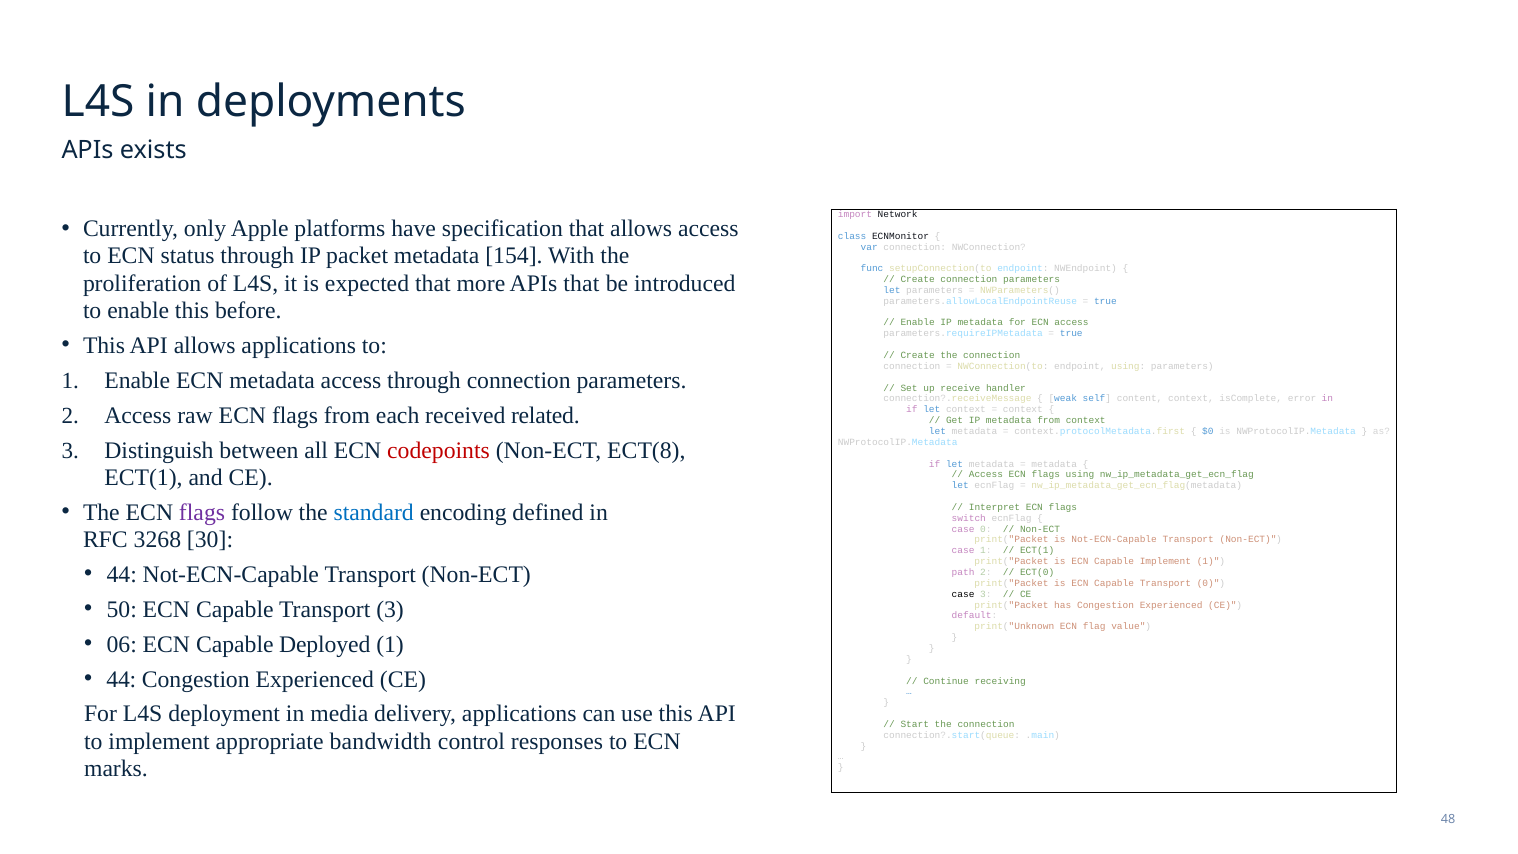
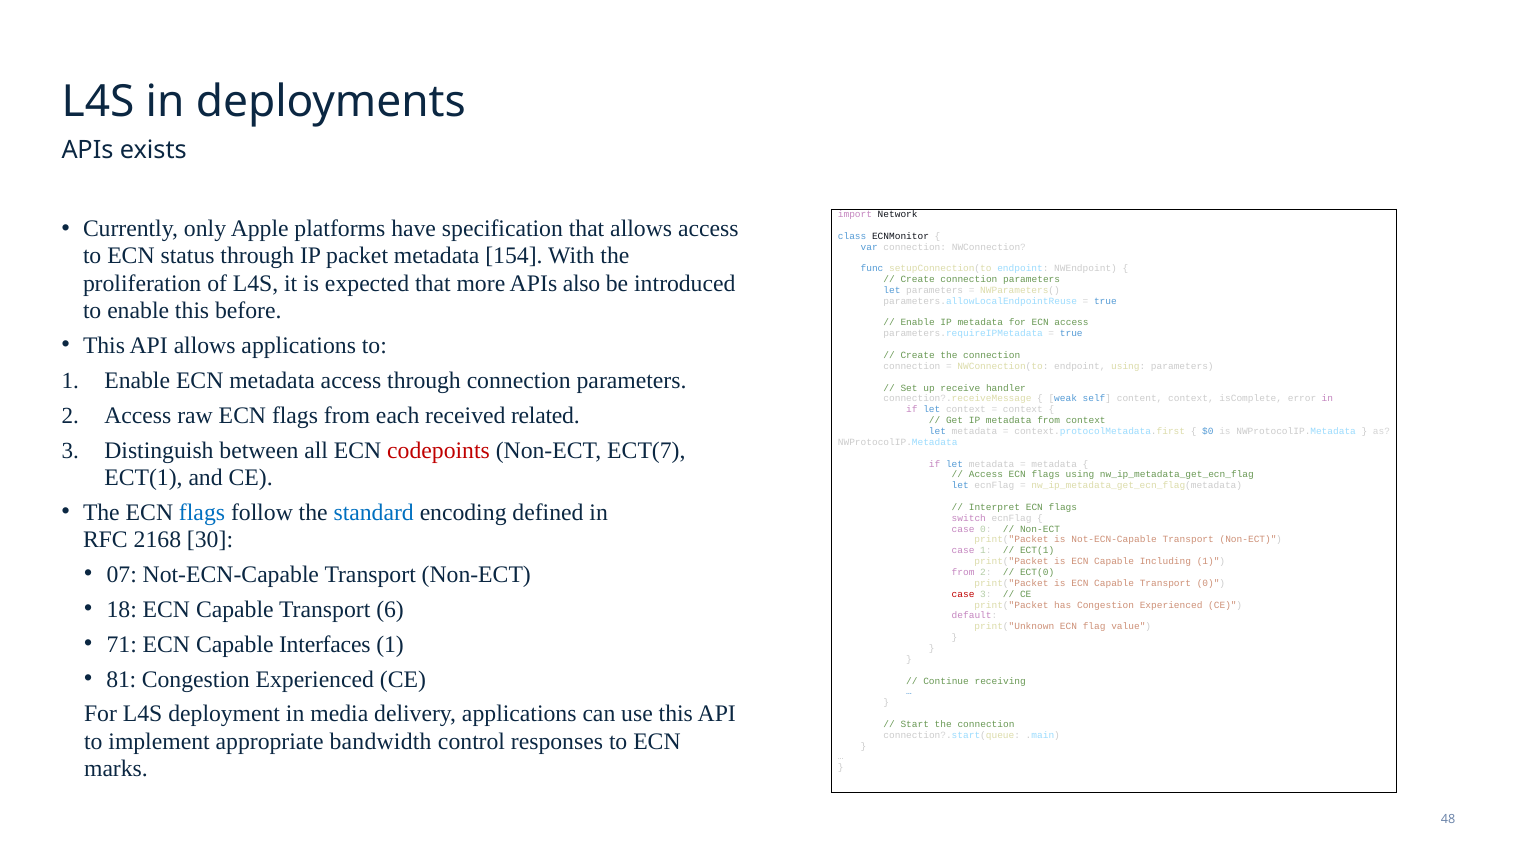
APIs that: that -> also
ECT(8: ECT(8 -> ECT(7
flags at (202, 512) colour: purple -> blue
3268: 3268 -> 2168
Capable Implement: Implement -> Including
44 at (122, 574): 44 -> 07
path at (963, 572): path -> from
case at (963, 594) colour: black -> red
50: 50 -> 18
Transport 3: 3 -> 6
06: 06 -> 71
Deployed: Deployed -> Interfaces
44 at (121, 679): 44 -> 81
